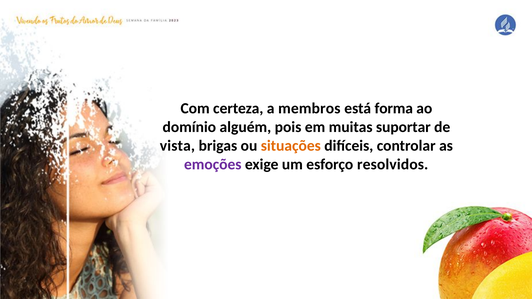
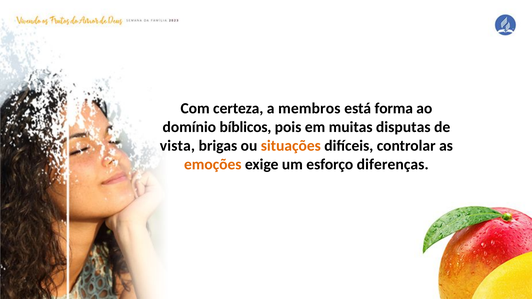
alguém: alguém -> bíblicos
suportar: suportar -> disputas
emoções colour: purple -> orange
resolvidos: resolvidos -> diferenças
